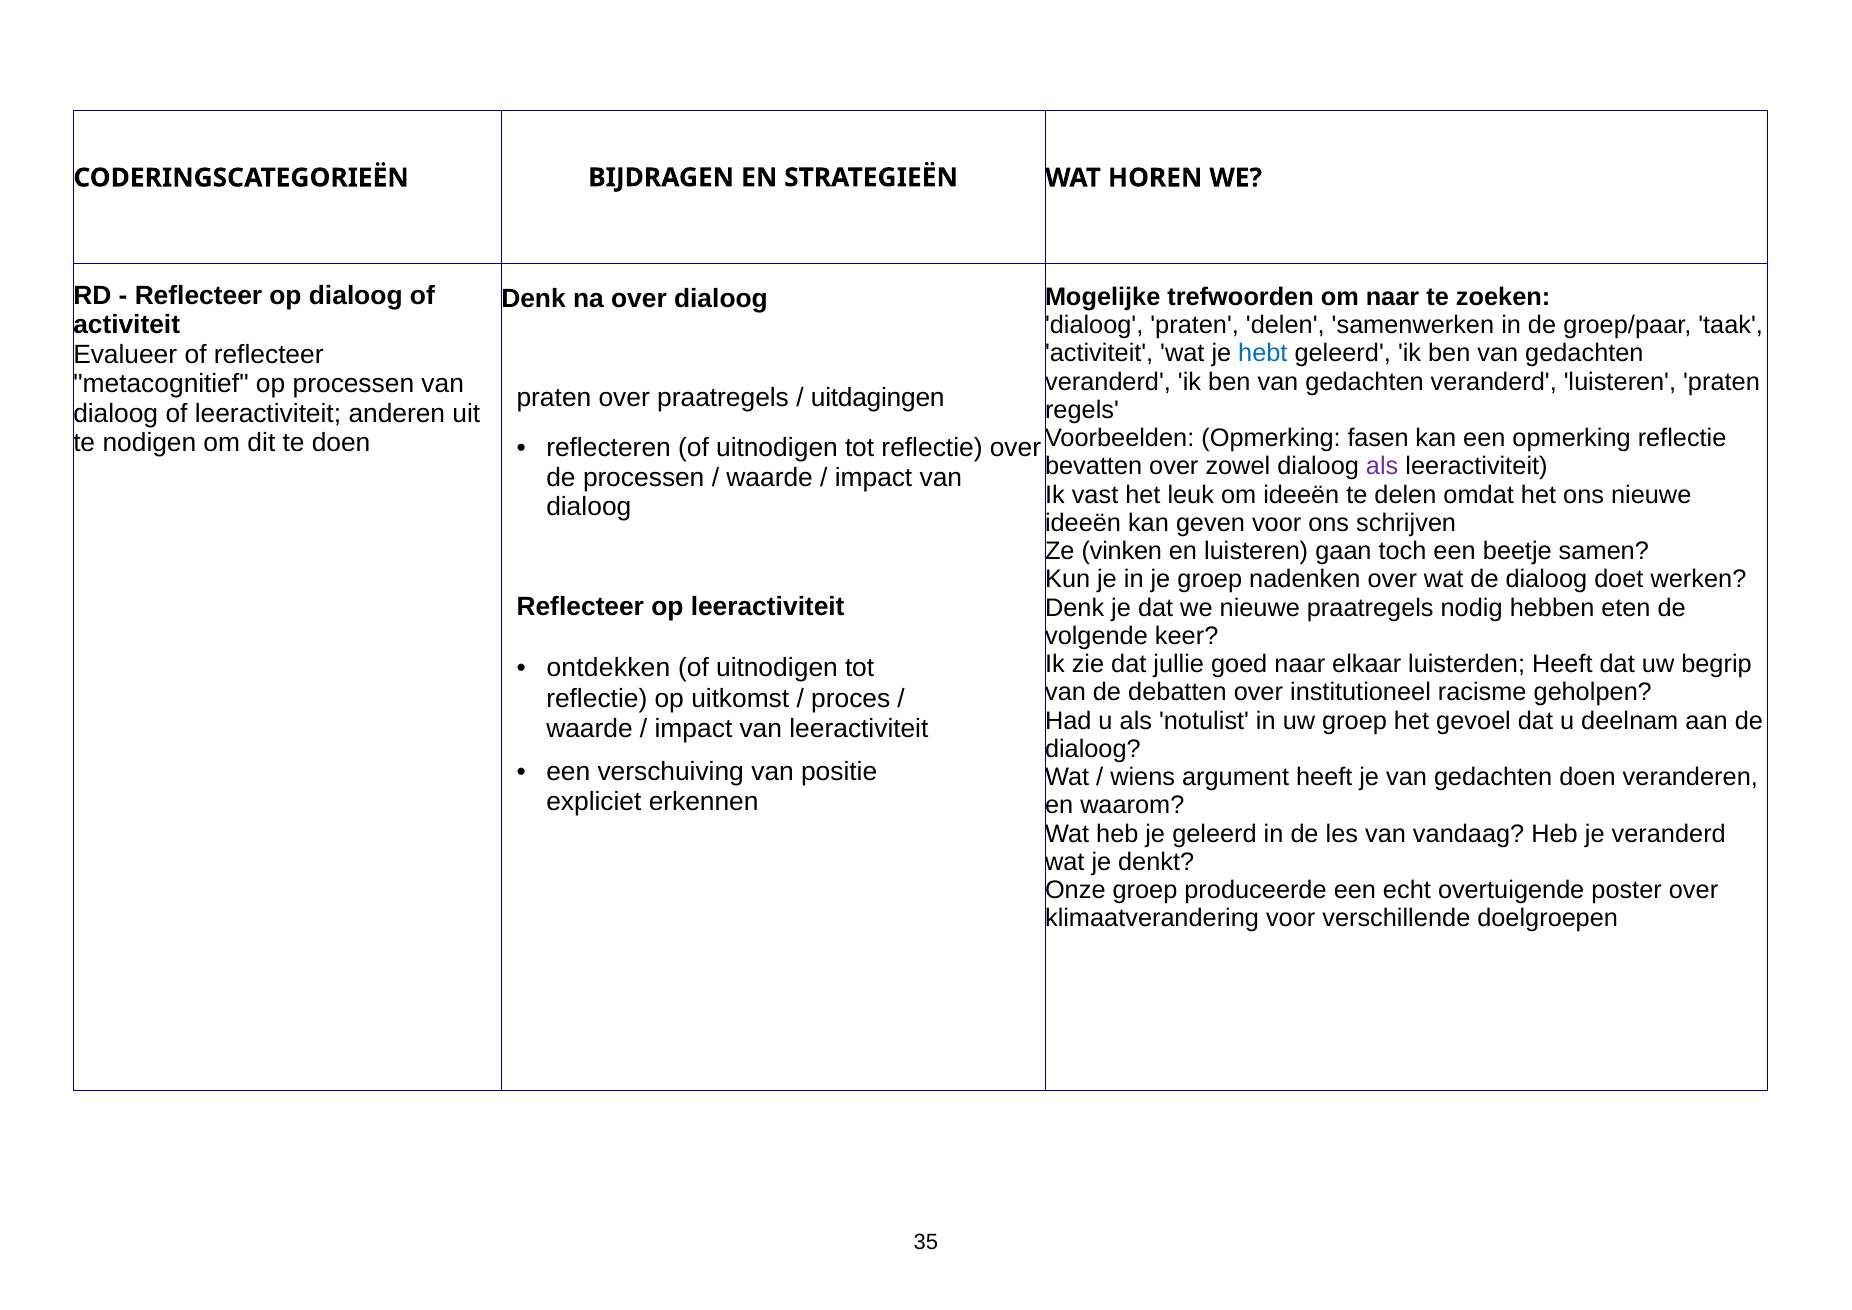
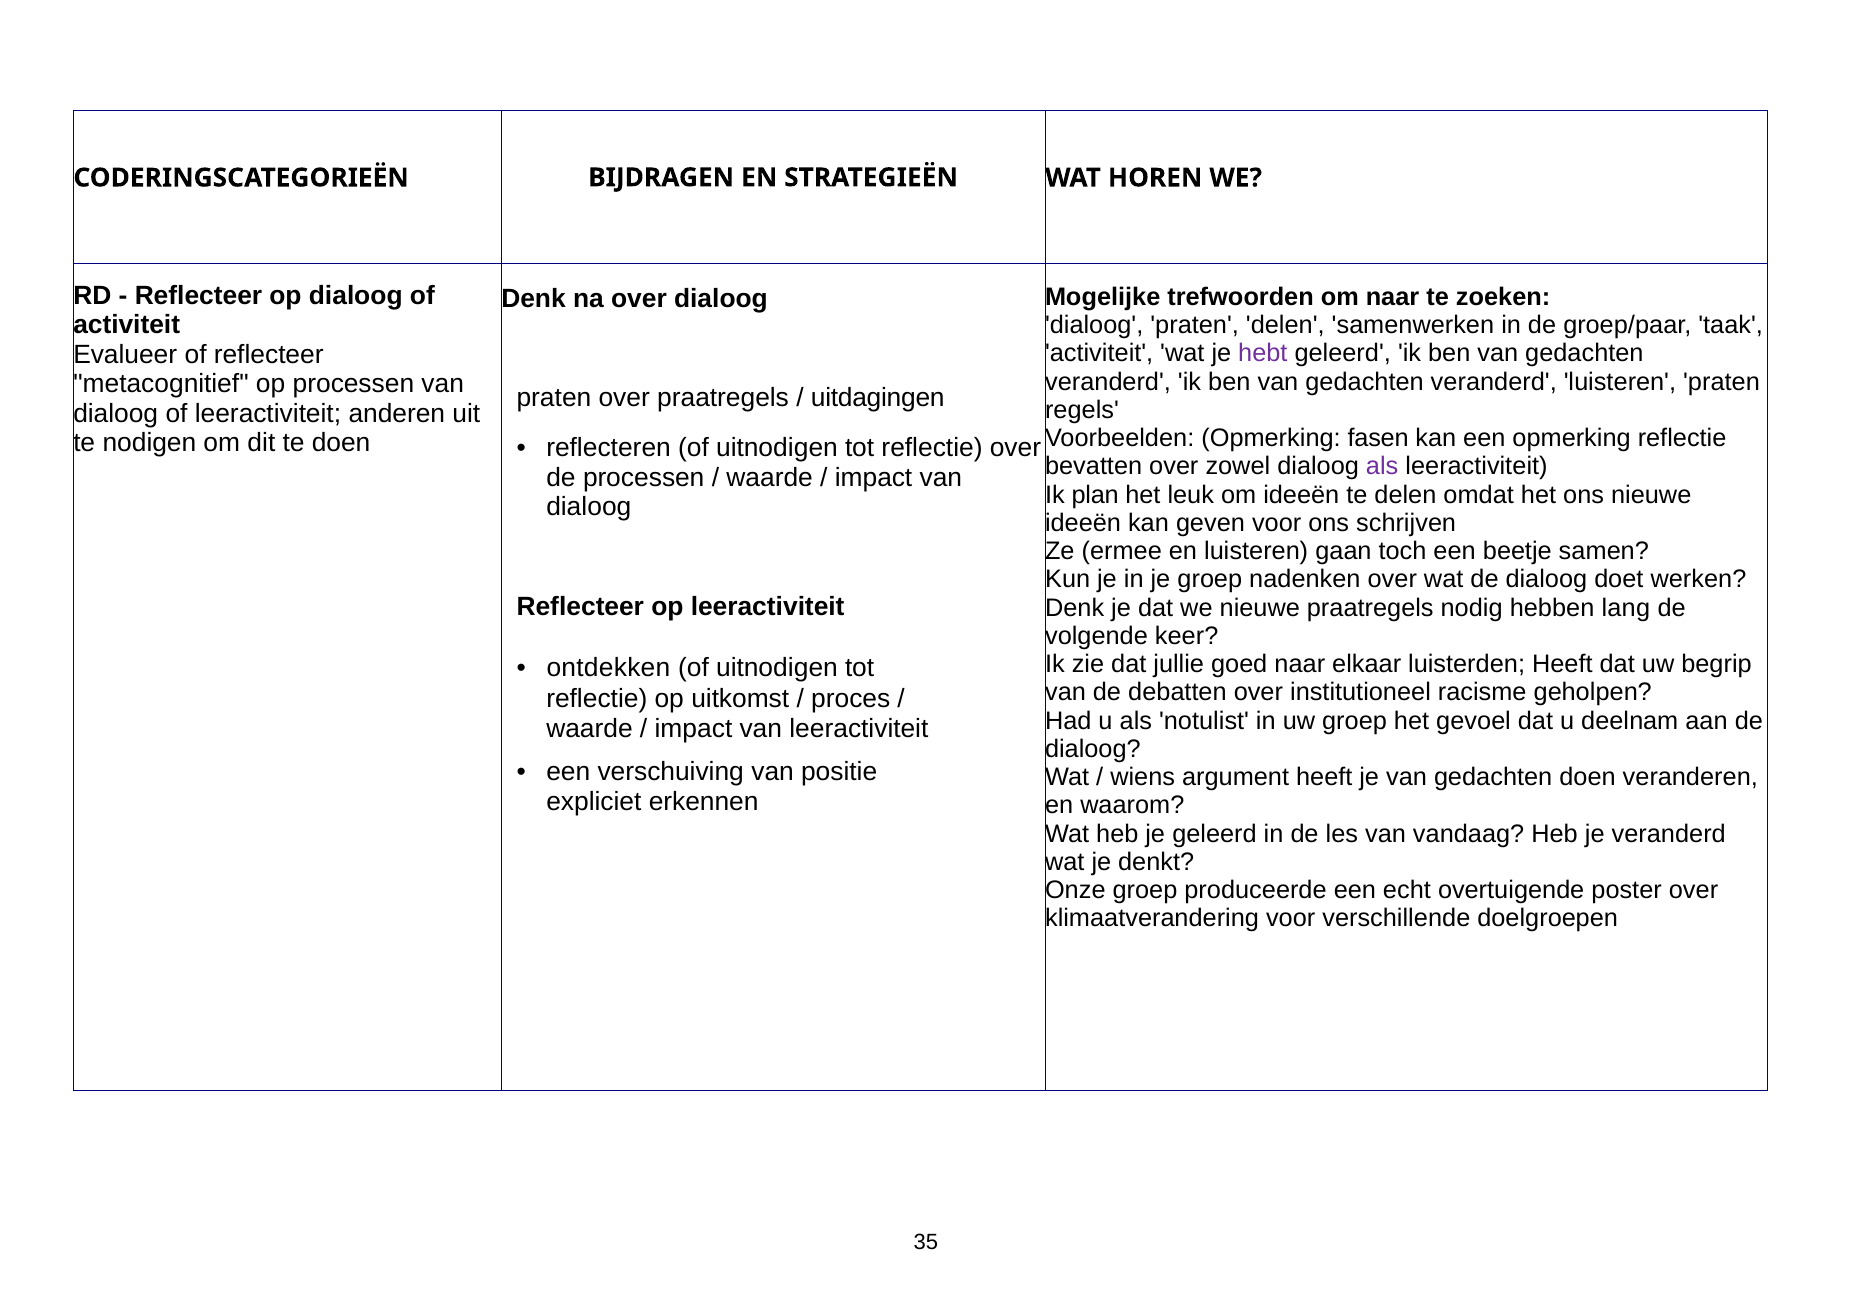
hebt colour: blue -> purple
vast: vast -> plan
vinken: vinken -> ermee
eten: eten -> lang
